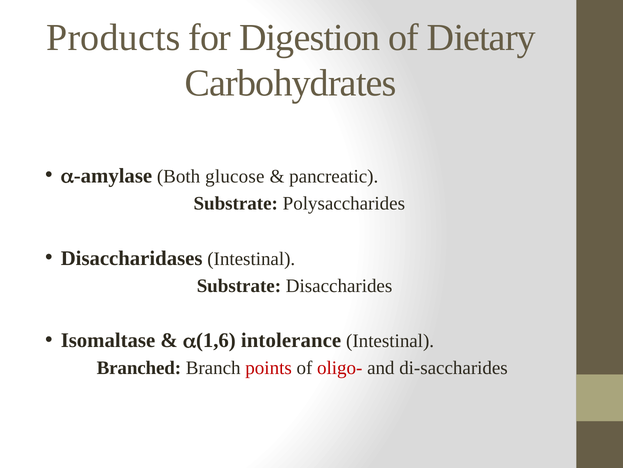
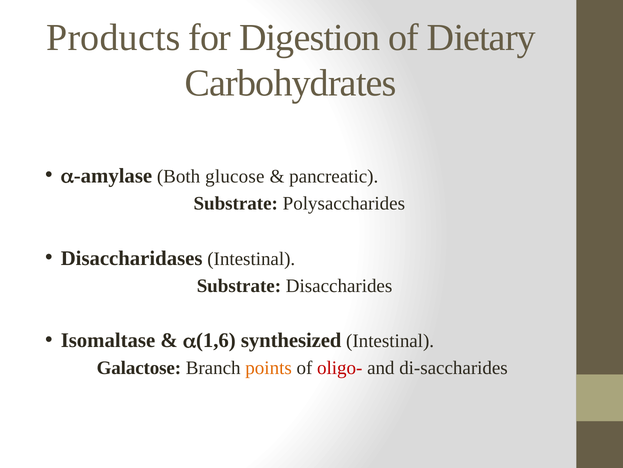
intolerance: intolerance -> synthesized
Branched: Branched -> Galactose
points colour: red -> orange
